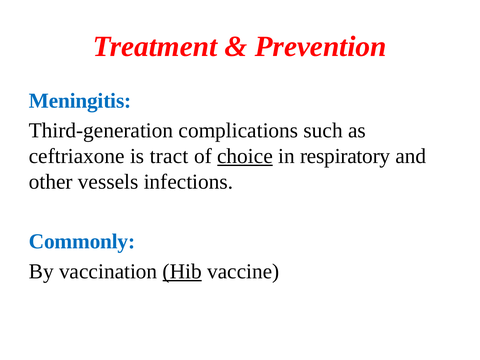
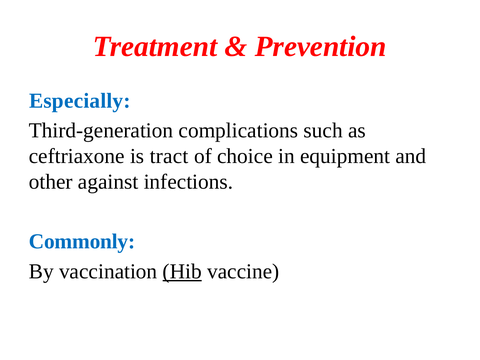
Meningitis: Meningitis -> Especially
choice underline: present -> none
respiratory: respiratory -> equipment
vessels: vessels -> against
